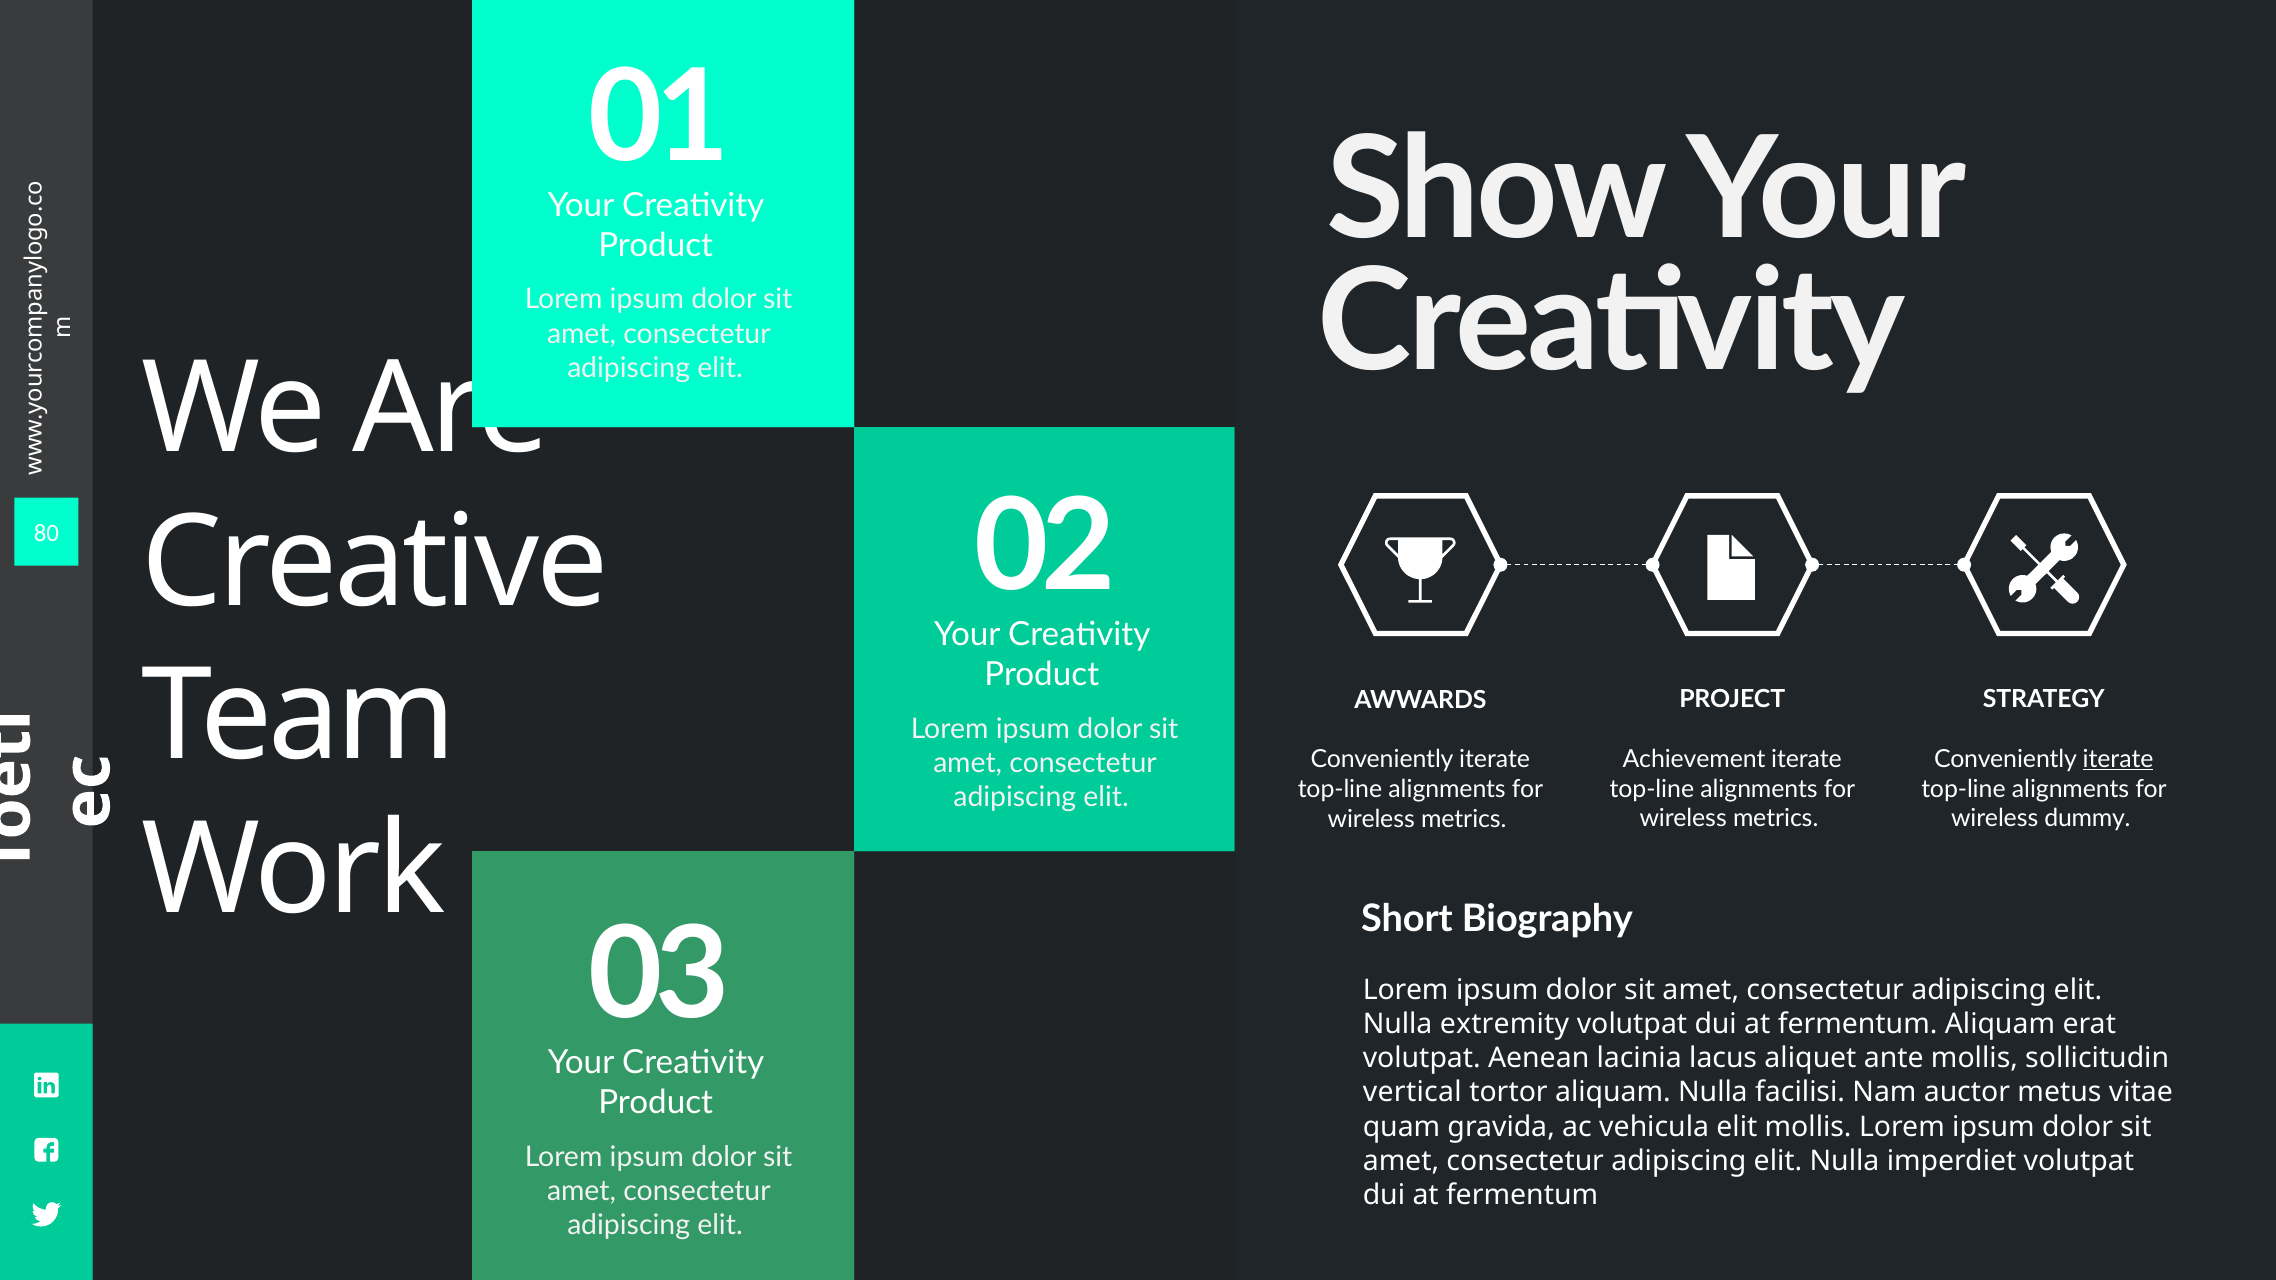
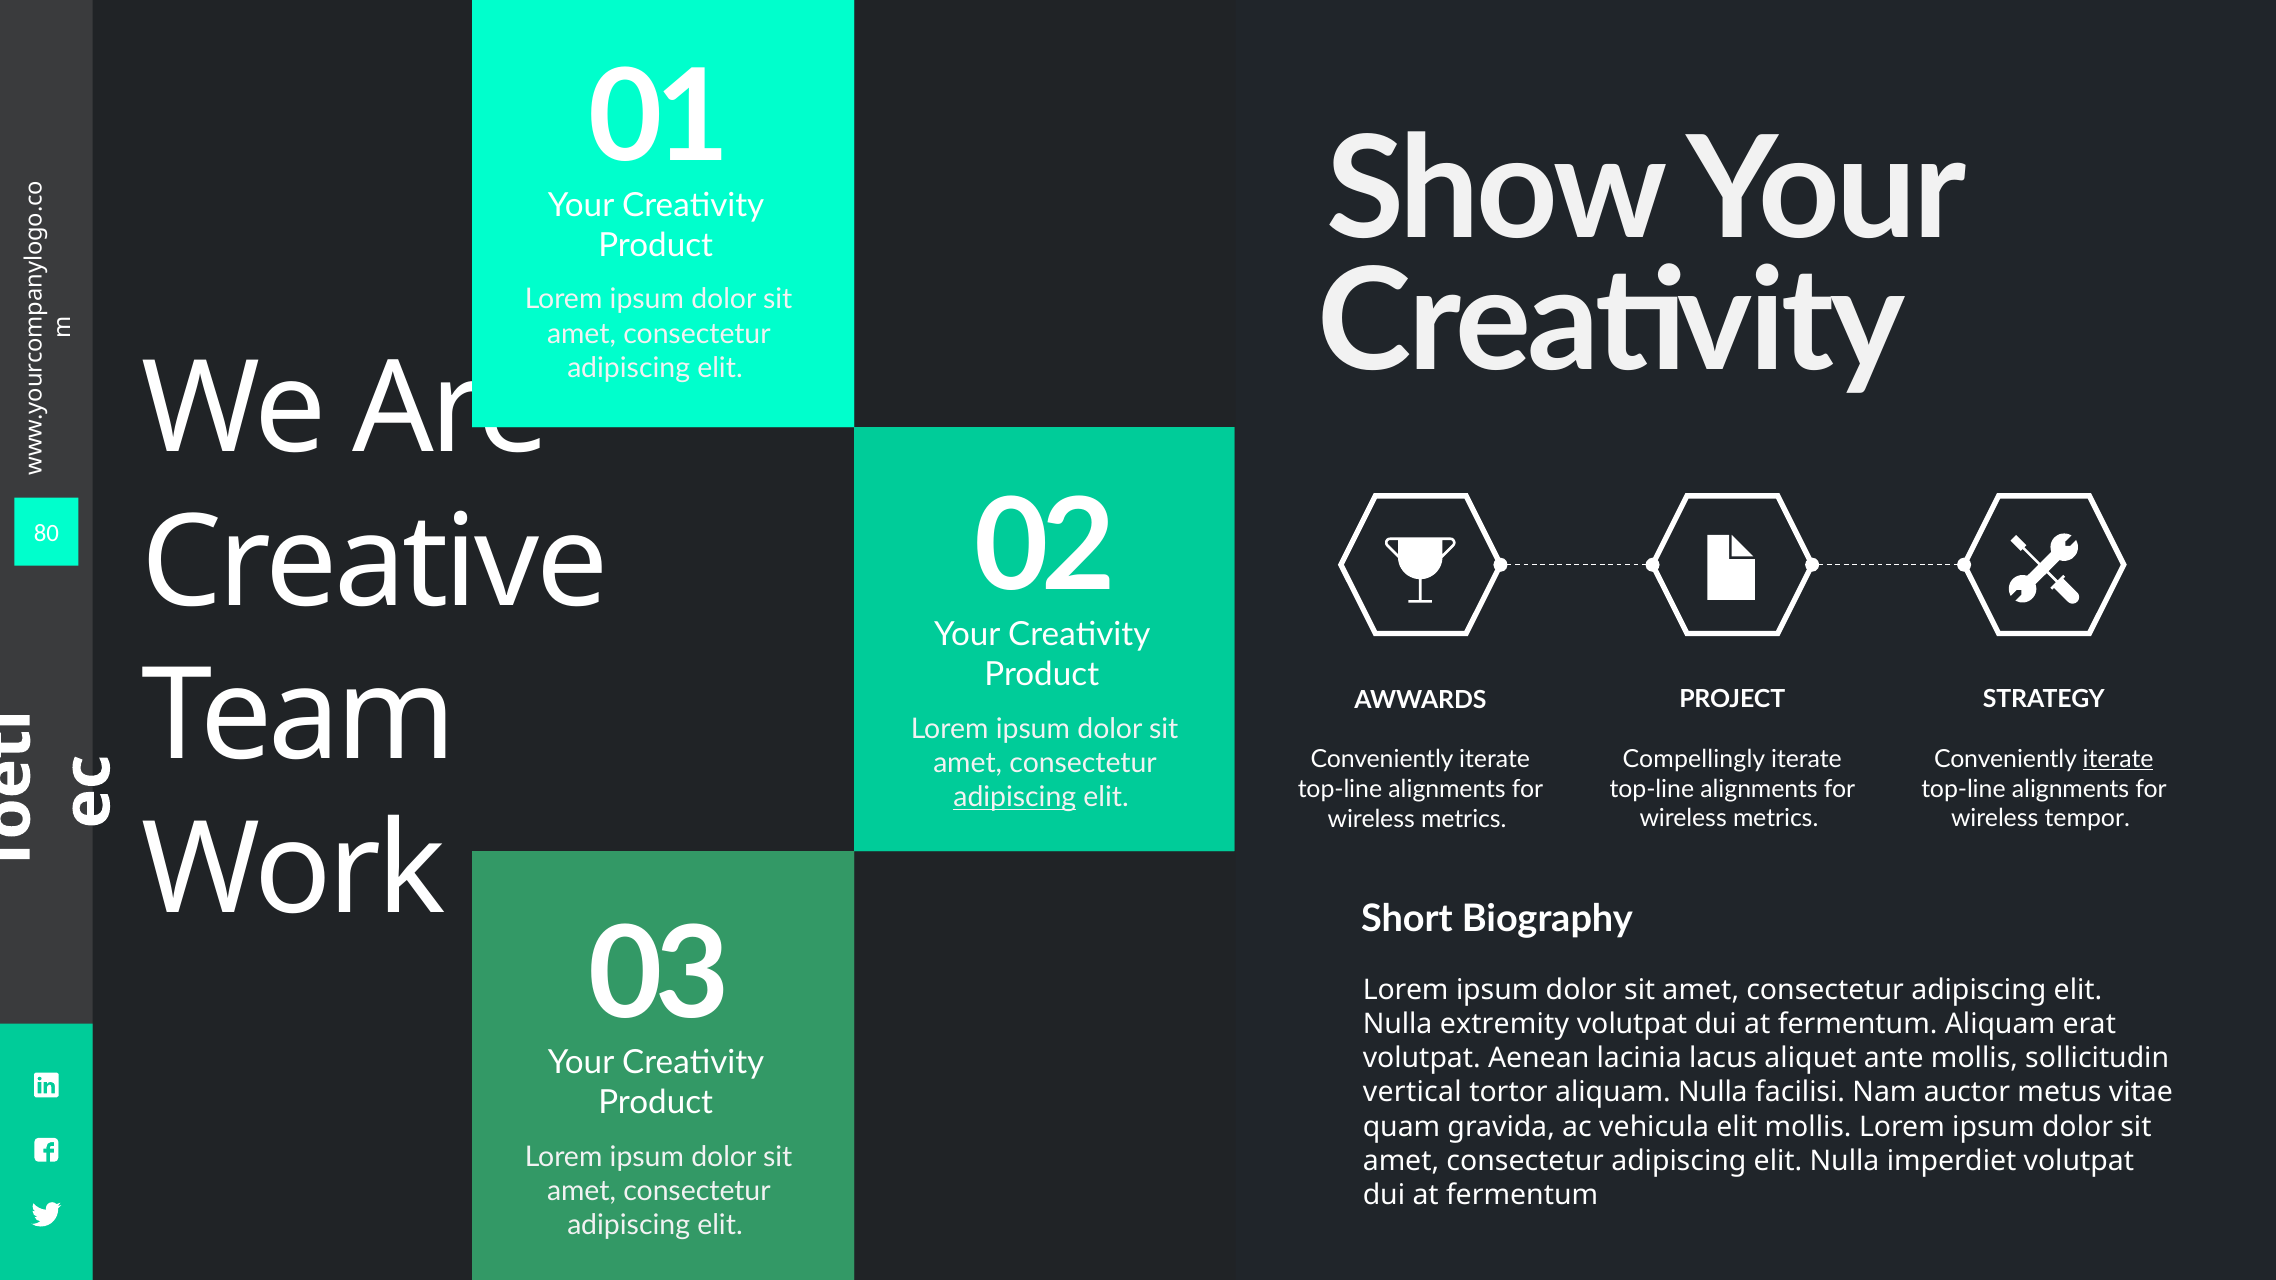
Achievement: Achievement -> Compellingly
adipiscing at (1015, 797) underline: none -> present
dummy: dummy -> tempor
